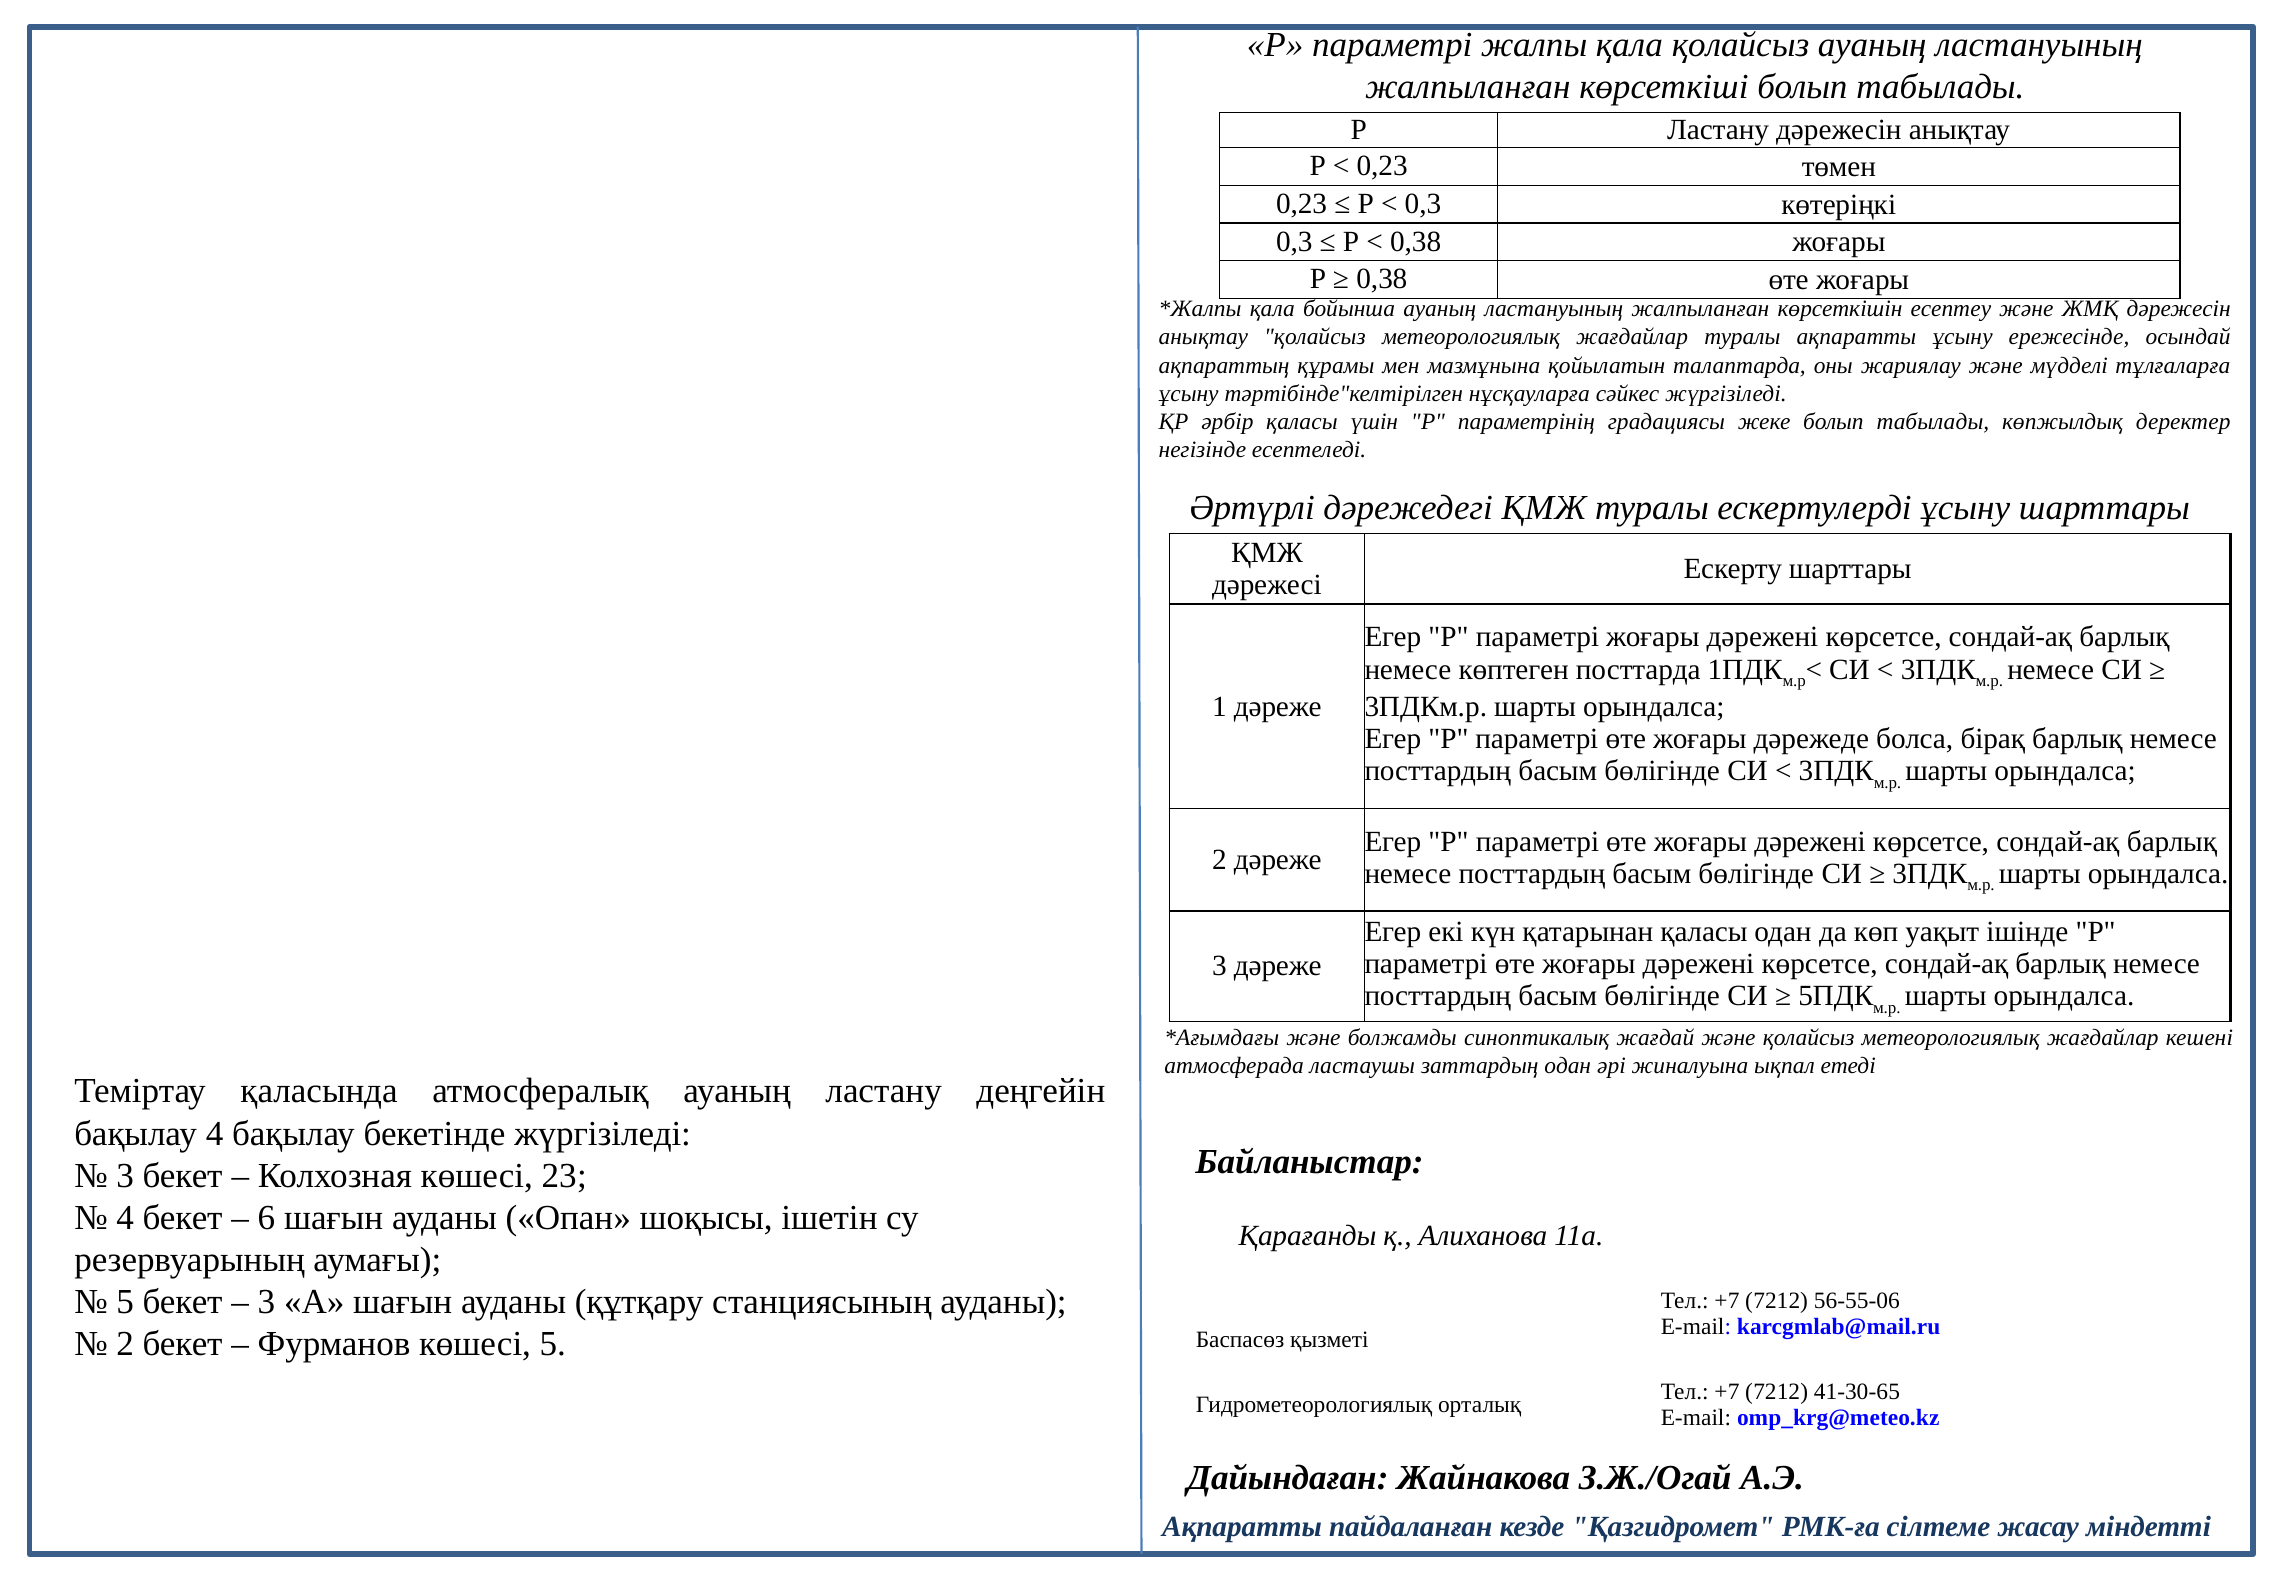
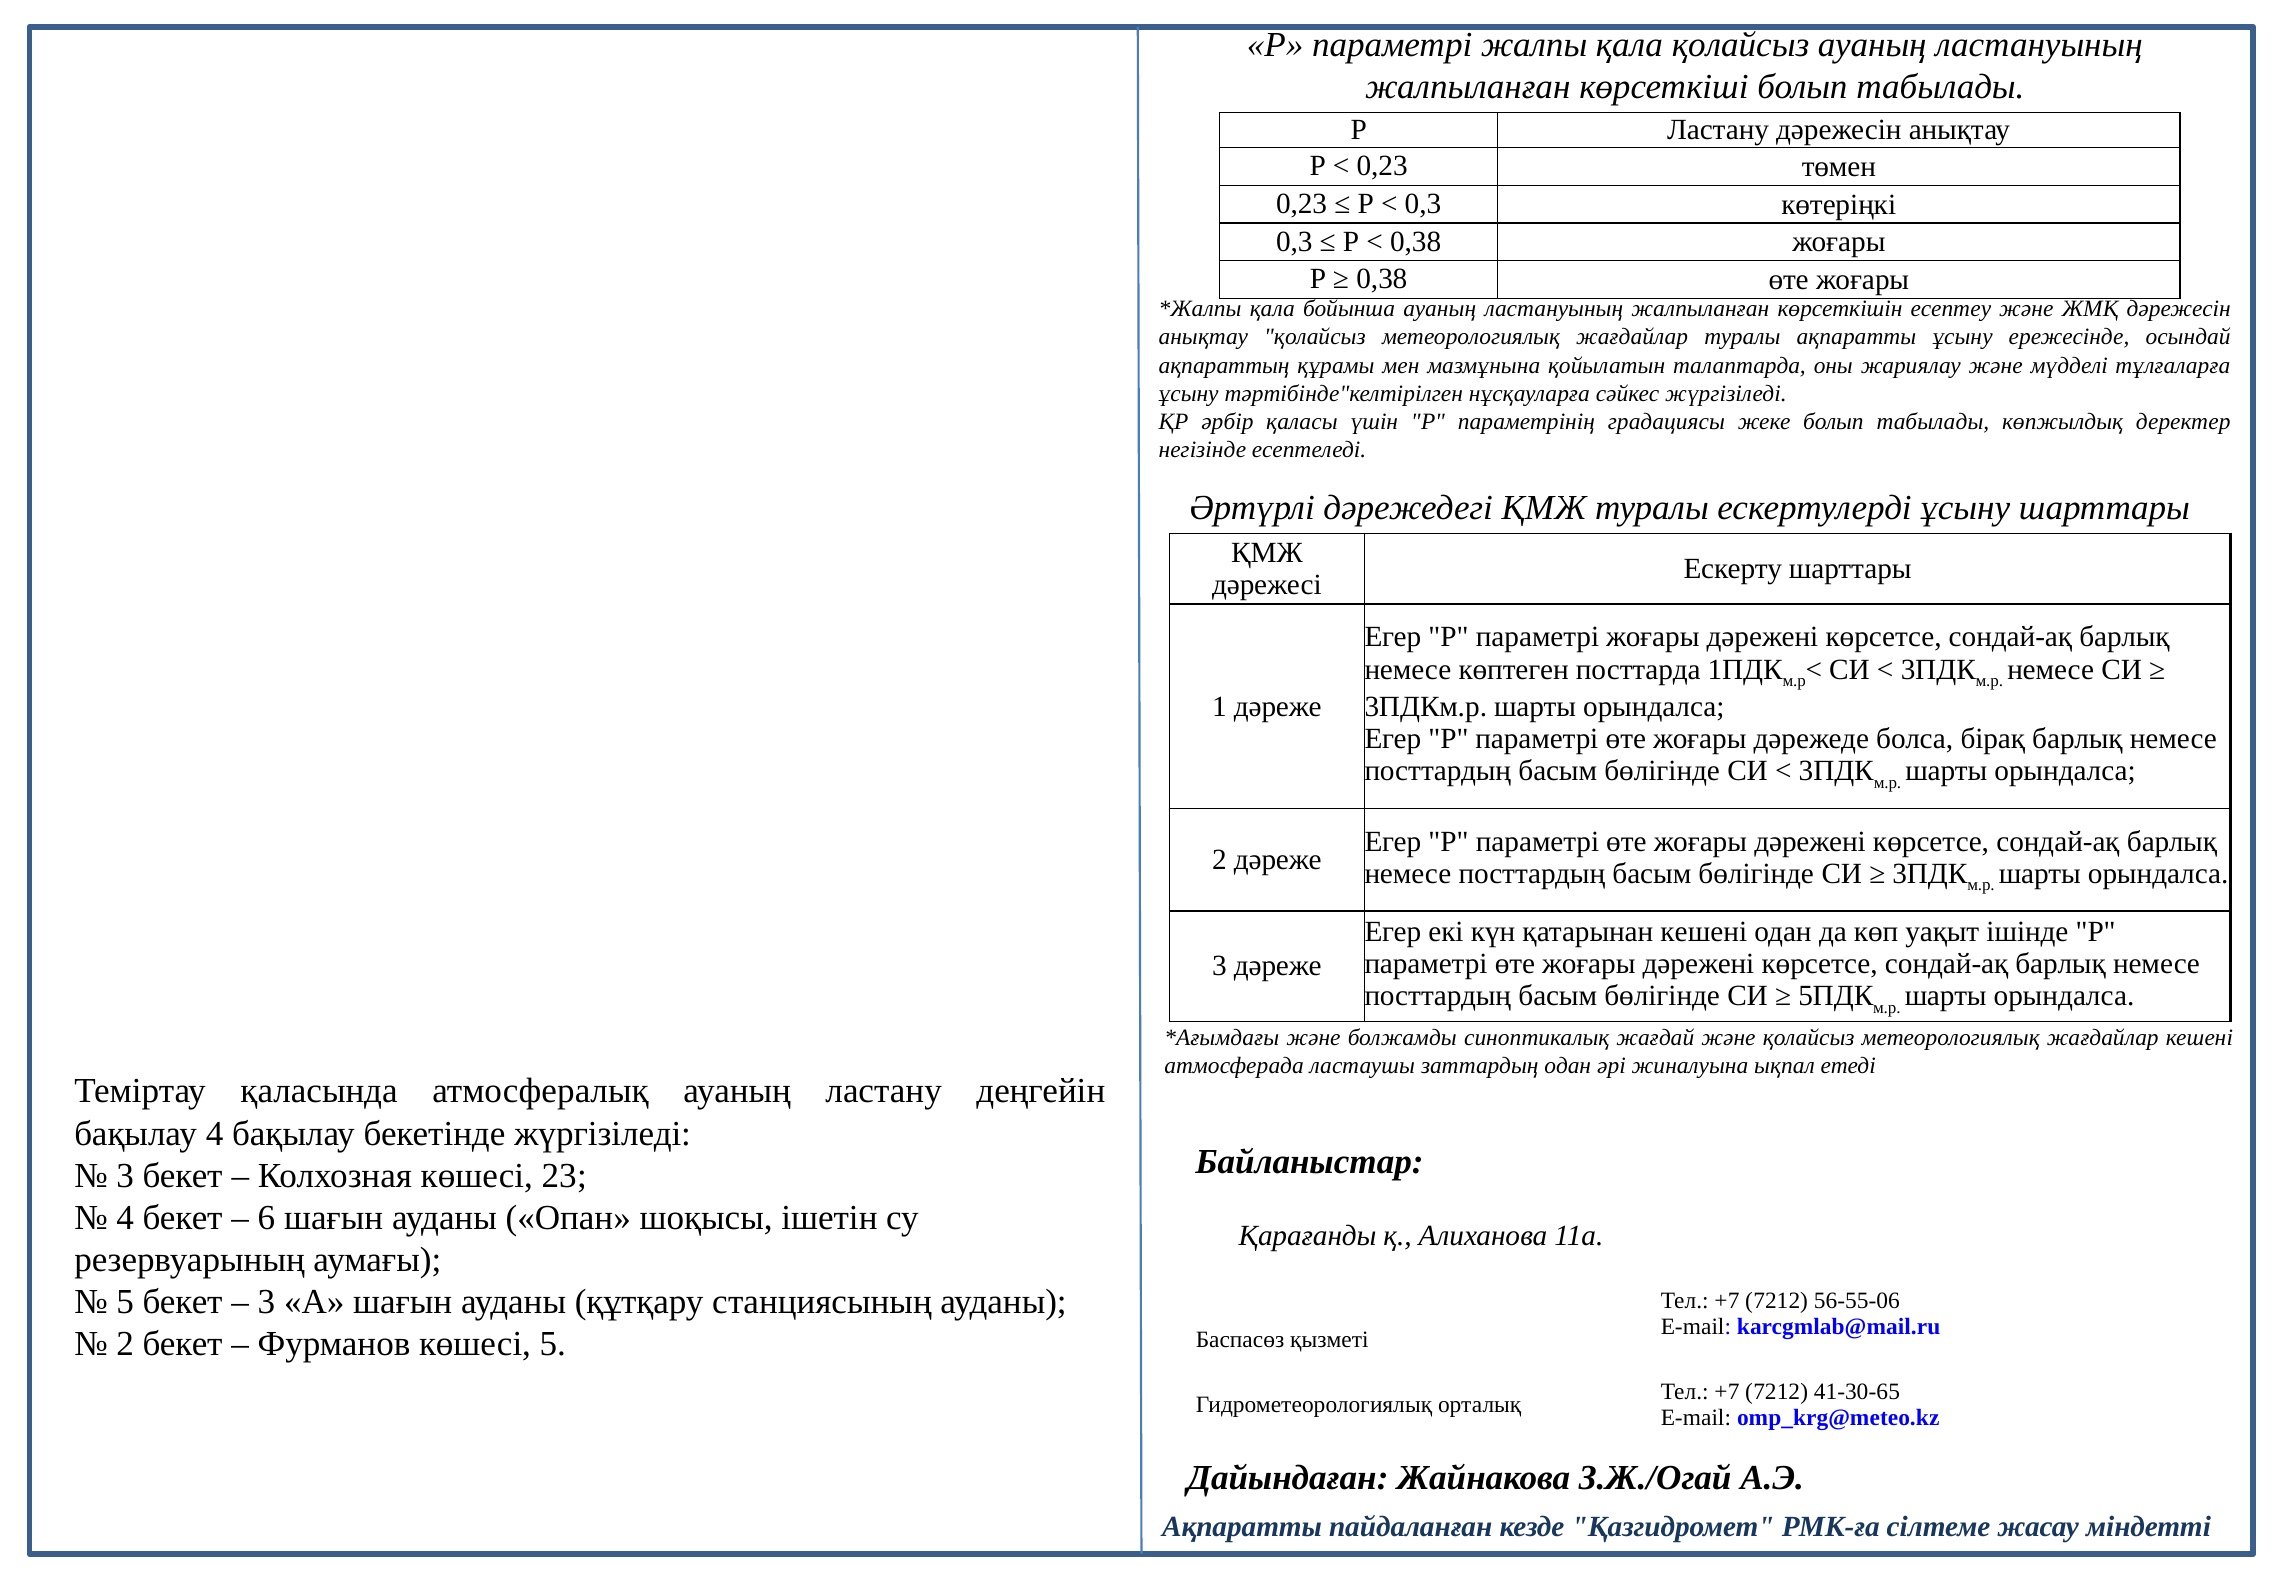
қатарынан қаласы: қаласы -> кешені
